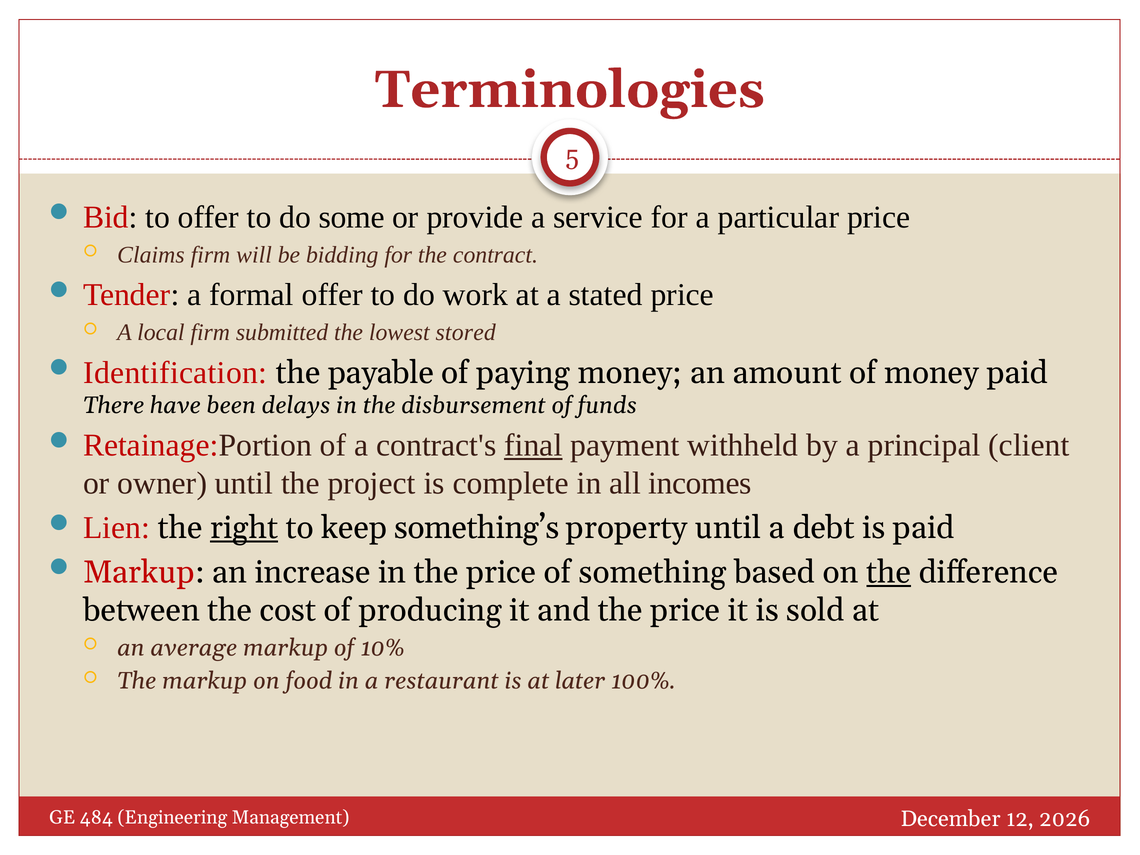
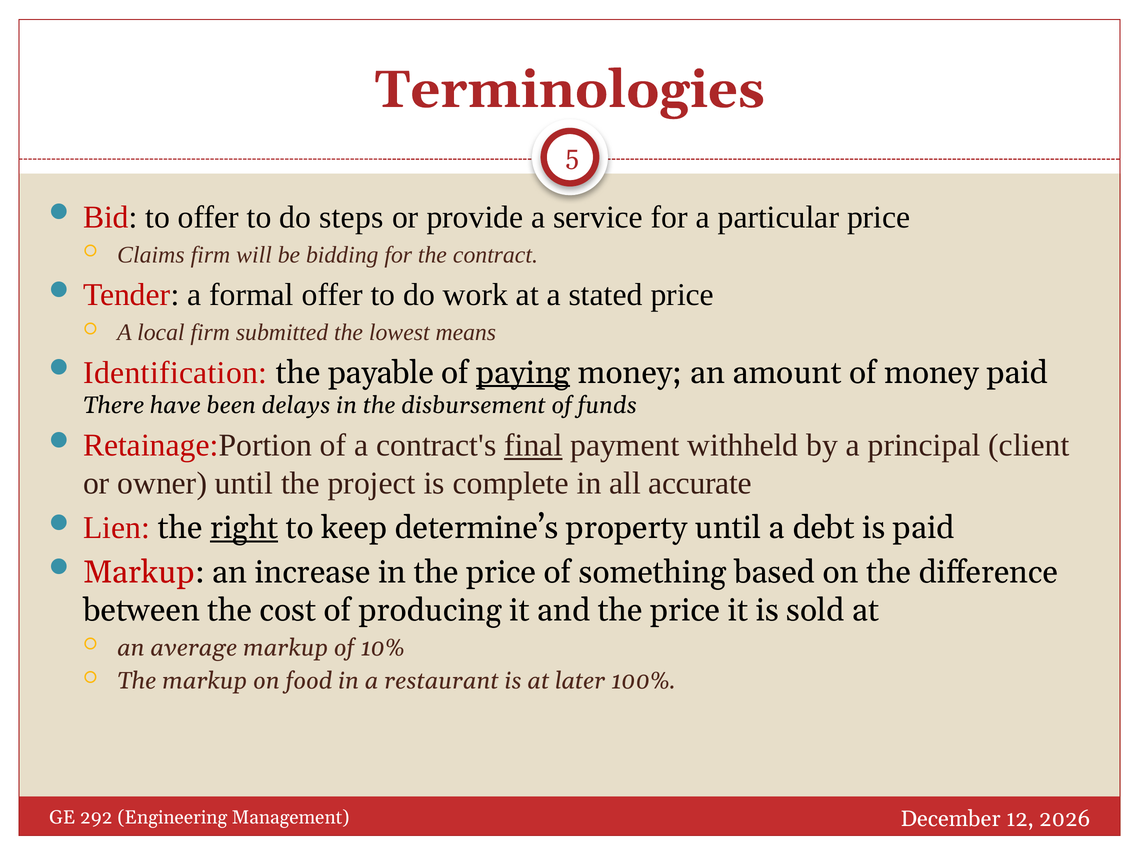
some: some -> steps
stored: stored -> means
paying underline: none -> present
incomes: incomes -> accurate
something’s: something’s -> determine’s
the at (889, 572) underline: present -> none
484: 484 -> 292
